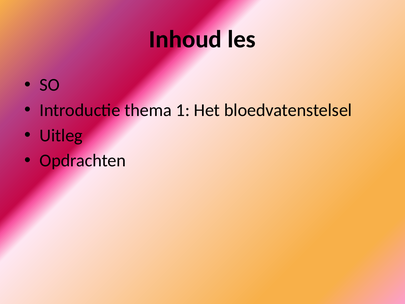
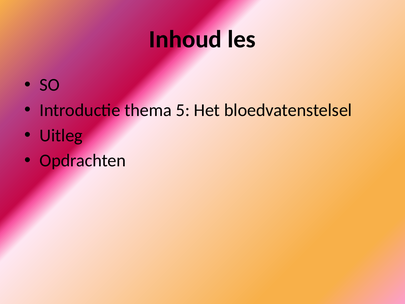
1: 1 -> 5
